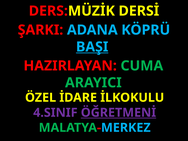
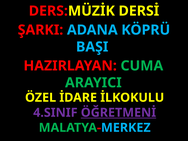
BAŞI underline: present -> none
